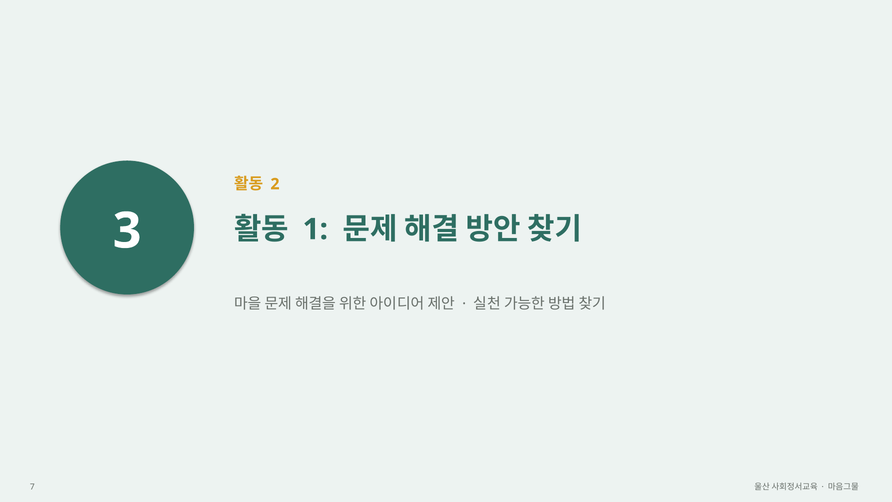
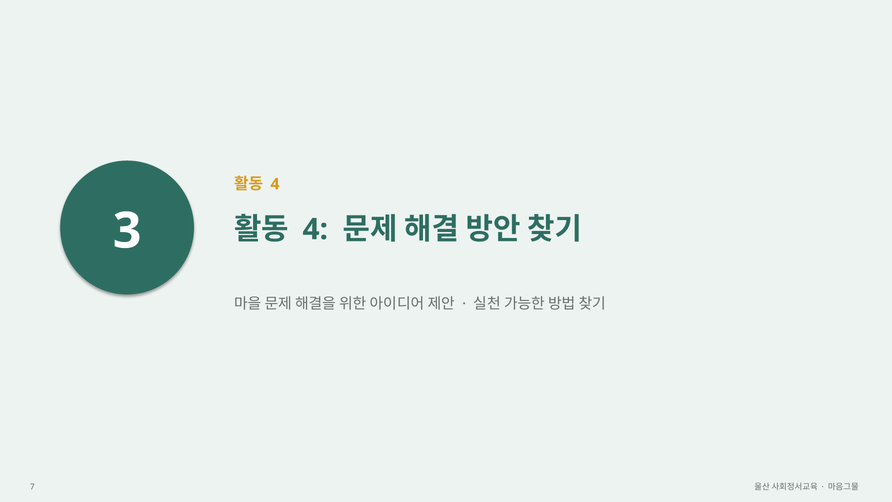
2 at (275, 184): 2 -> 4
1 at (315, 229): 1 -> 4
